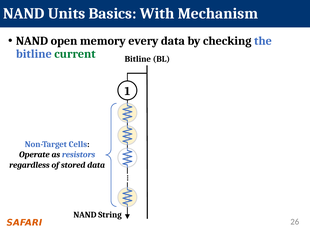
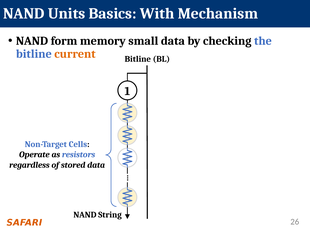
open: open -> form
every: every -> small
current colour: green -> orange
